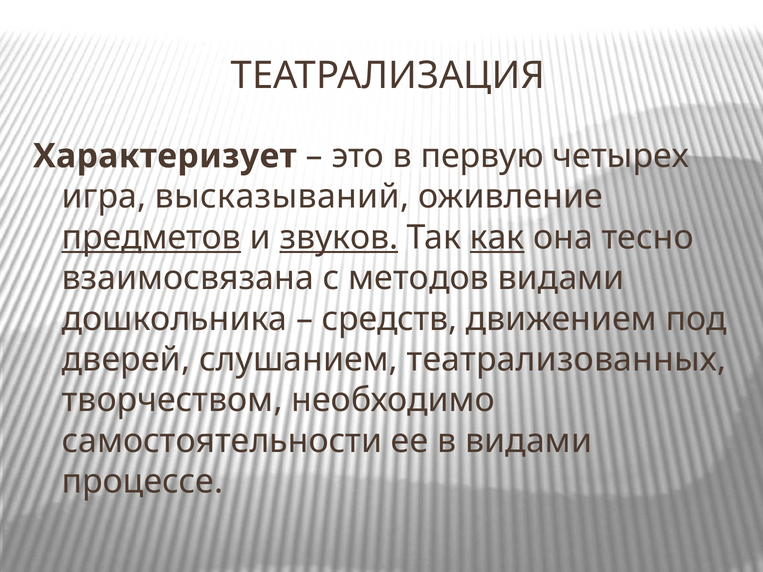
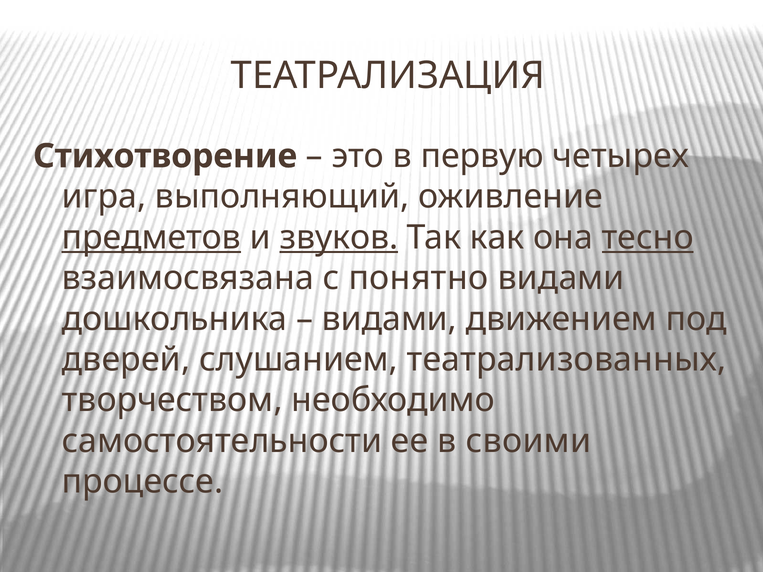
Характеризует: Характеризует -> Стихотворение
высказываний: высказываний -> выполняющий
как underline: present -> none
тесно underline: none -> present
методов: методов -> понятно
средств at (389, 319): средств -> видами
в видами: видами -> своими
